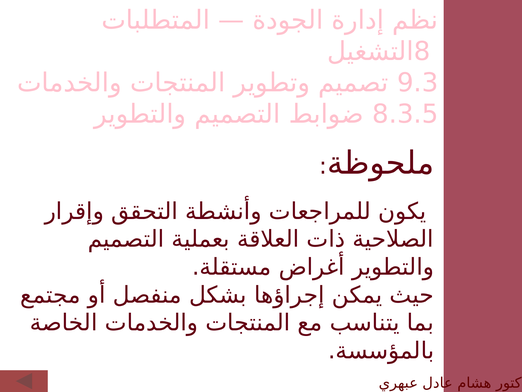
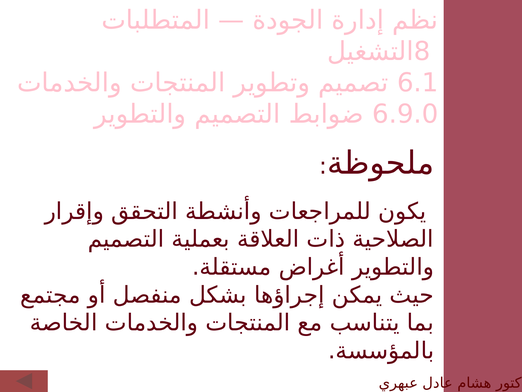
9.3: 9.3 -> 6.1
8.3.5: 8.3.5 -> 6.9.0
